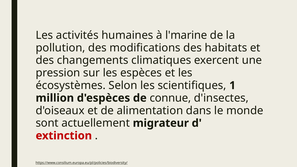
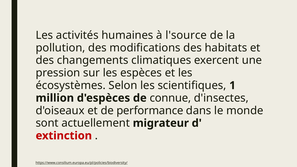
l'marine: l'marine -> l'source
alimentation: alimentation -> performance
